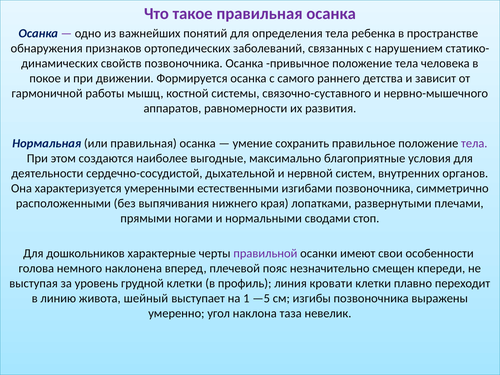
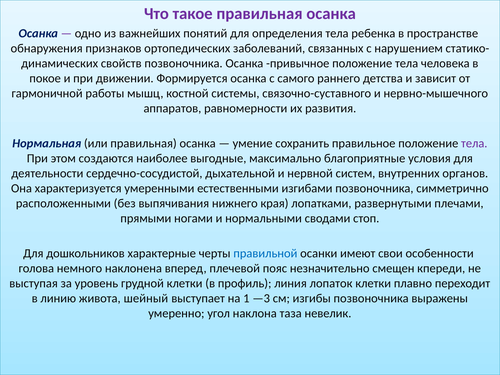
правильной colour: purple -> blue
кровати: кровати -> лопаток
—5: —5 -> —3
